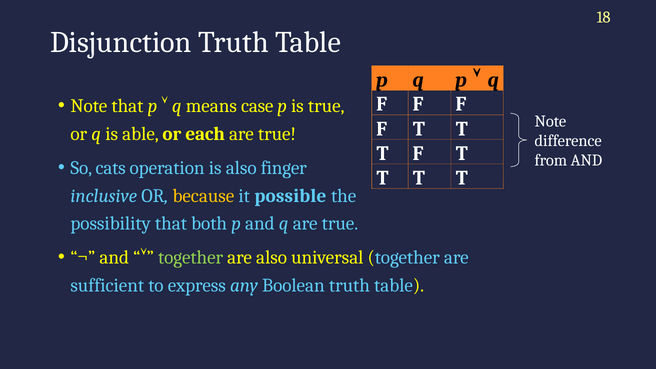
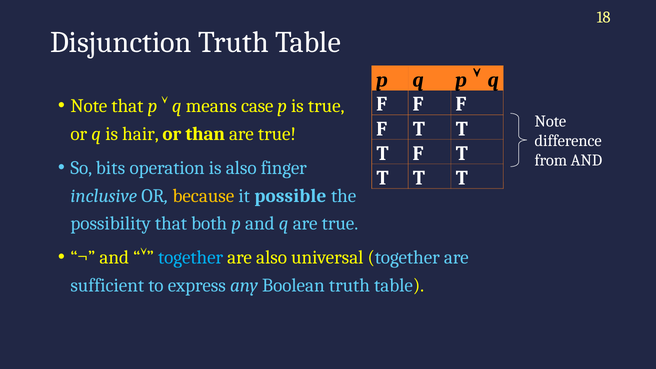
able: able -> hair
each: each -> than
cats: cats -> bits
together at (191, 258) colour: light green -> light blue
